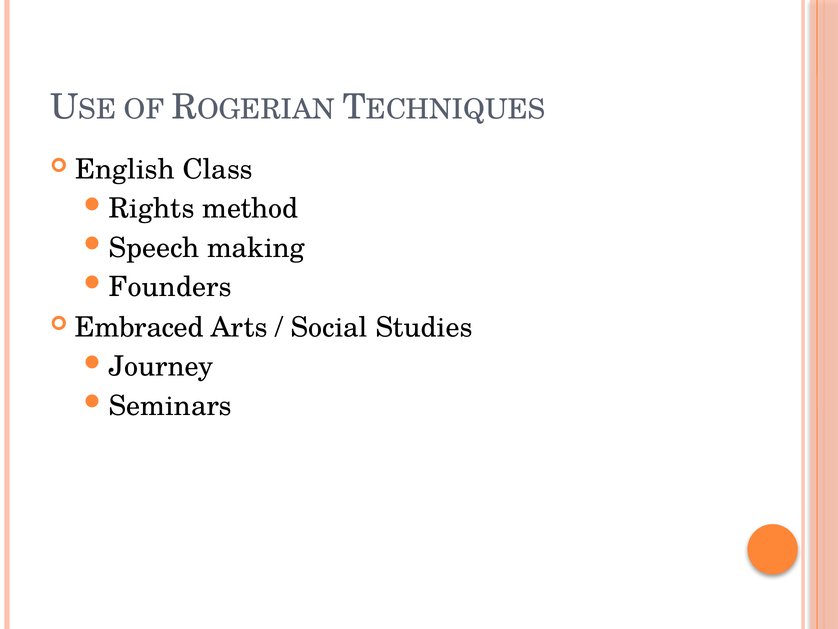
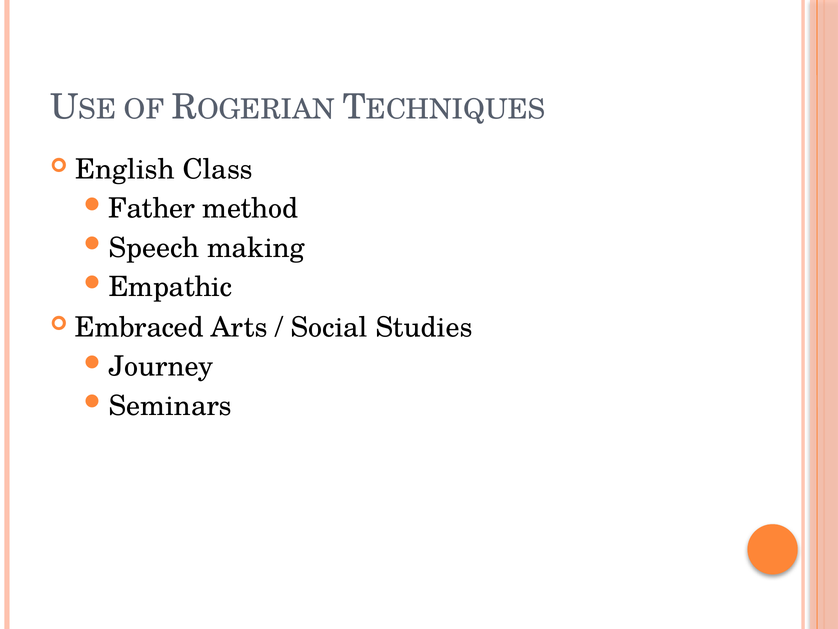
Rights: Rights -> Father
Founders: Founders -> Empathic
